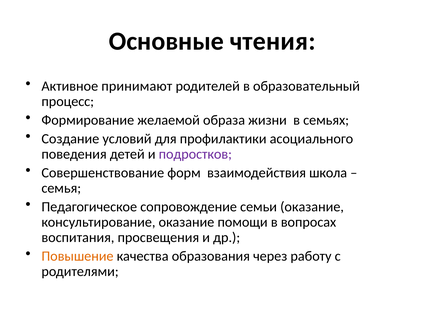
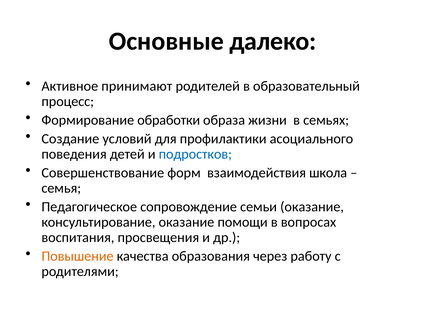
чтения: чтения -> далеко
желаемой: желаемой -> обработки
подростков colour: purple -> blue
